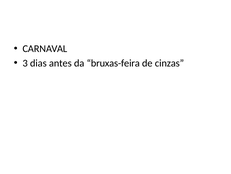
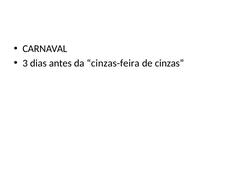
bruxas-feira: bruxas-feira -> cinzas-feira
